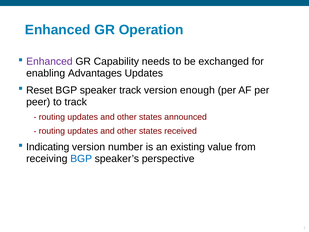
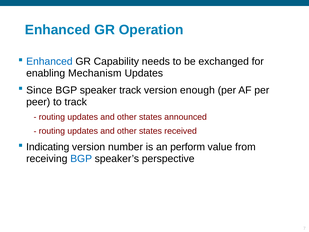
Enhanced at (49, 61) colour: purple -> blue
Advantages: Advantages -> Mechanism
Reset: Reset -> Since
existing: existing -> perform
